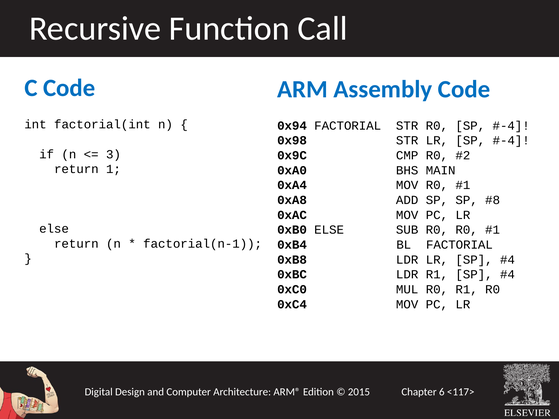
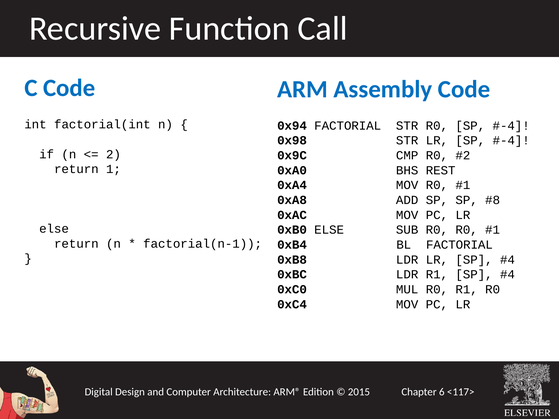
3: 3 -> 2
MAIN: MAIN -> REST
